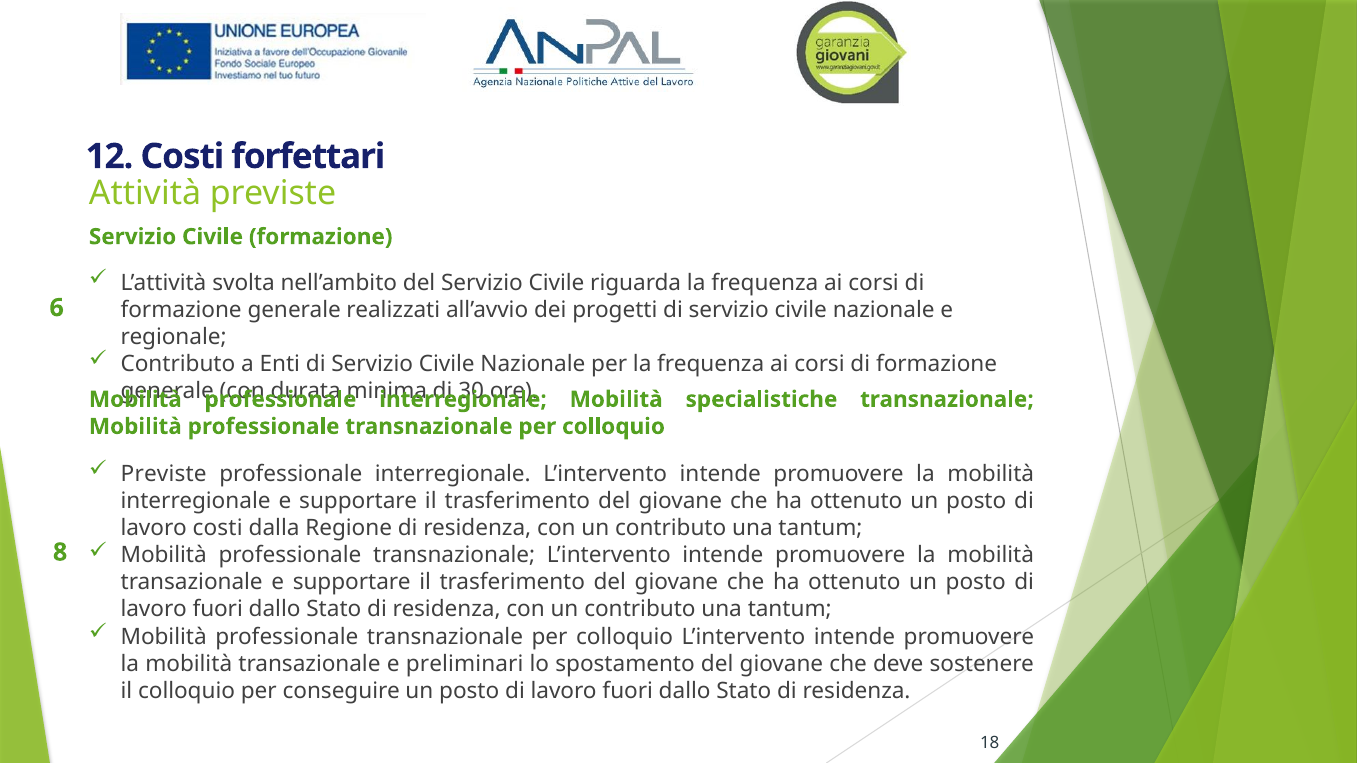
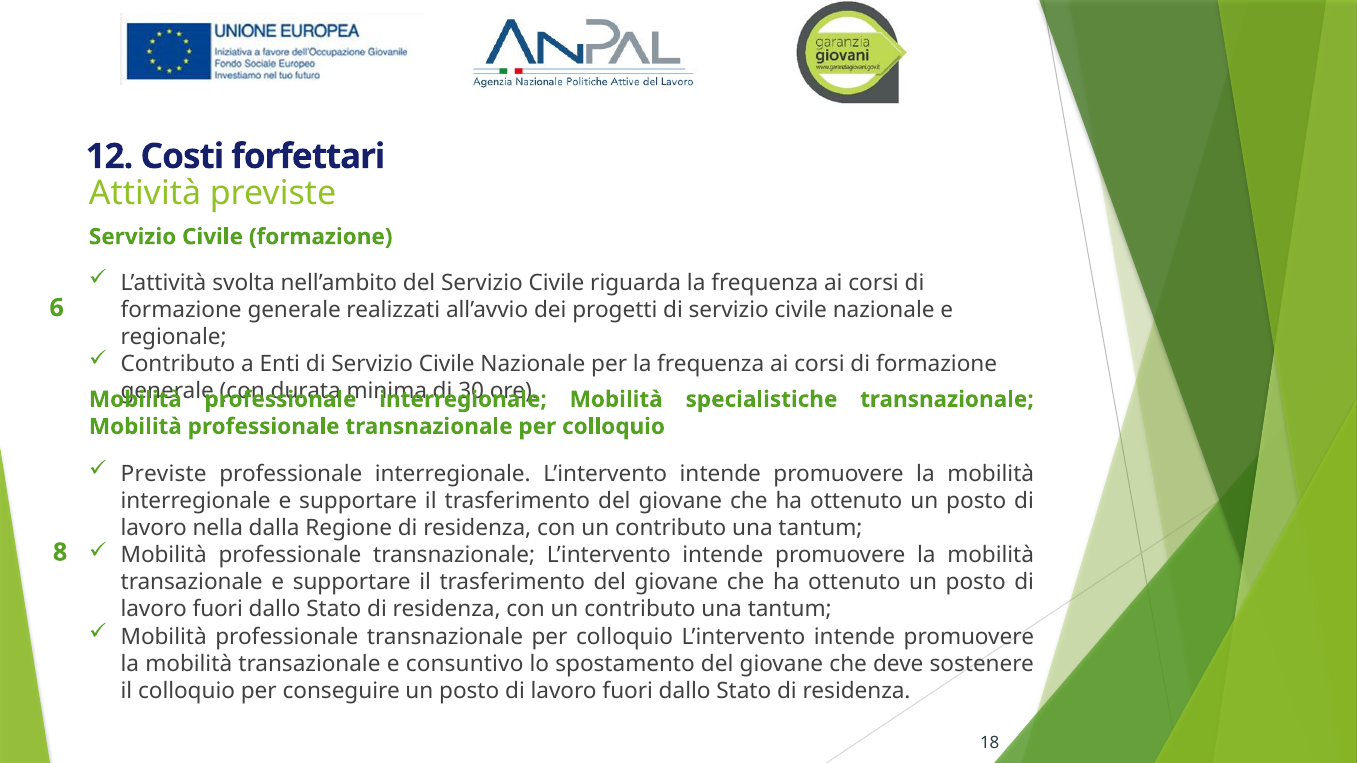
lavoro costi: costi -> nella
preliminari: preliminari -> consuntivo
